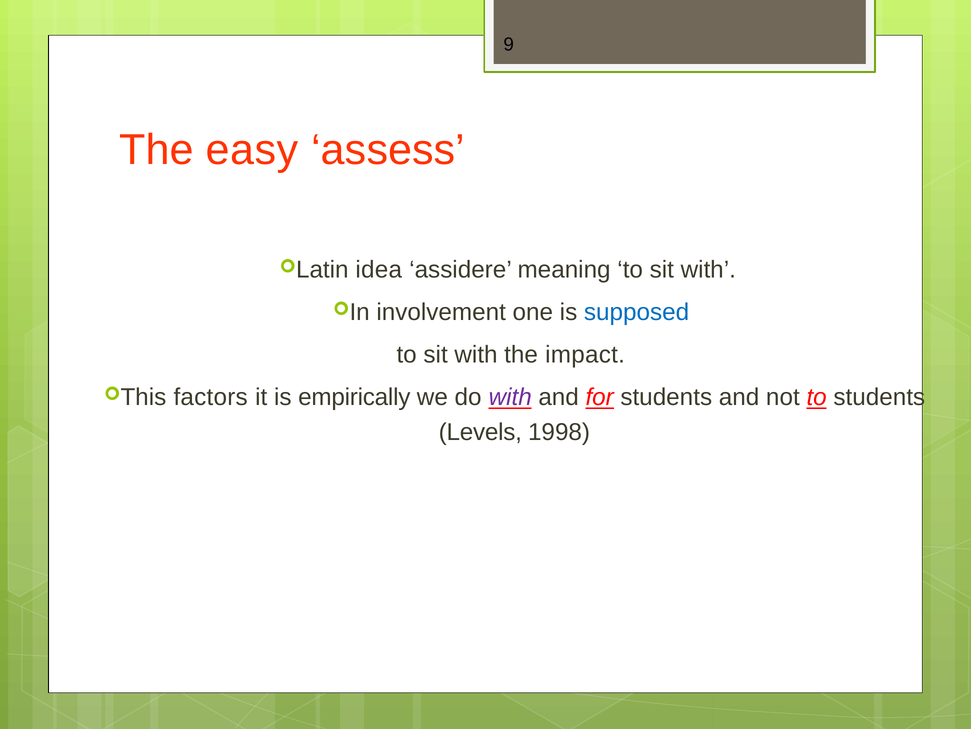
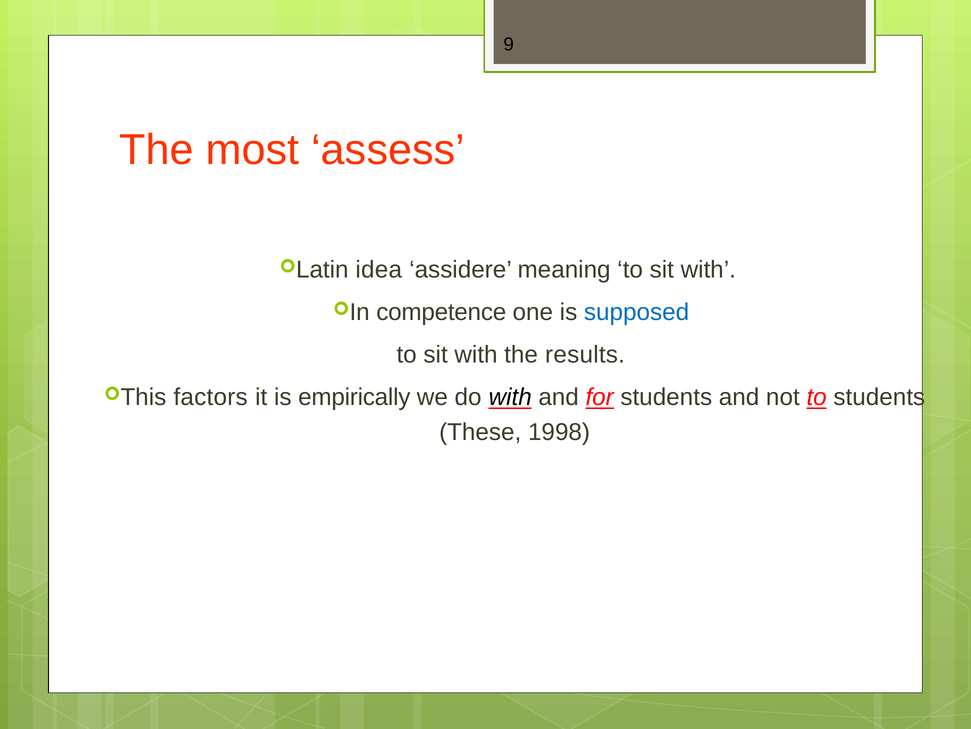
easy: easy -> most
involvement: involvement -> competence
impact: impact -> results
with at (510, 397) colour: purple -> black
Levels: Levels -> These
